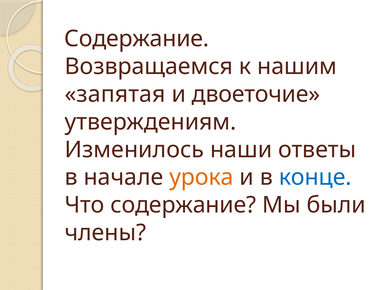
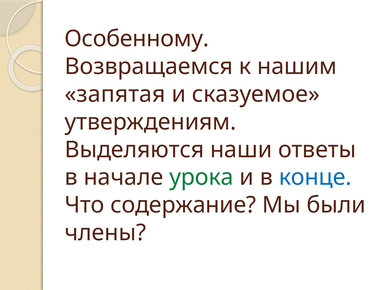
Содержание at (137, 39): Содержание -> Особенному
двоеточие: двоеточие -> сказуемое
Изменилось: Изменилось -> Выделяются
урока colour: orange -> green
